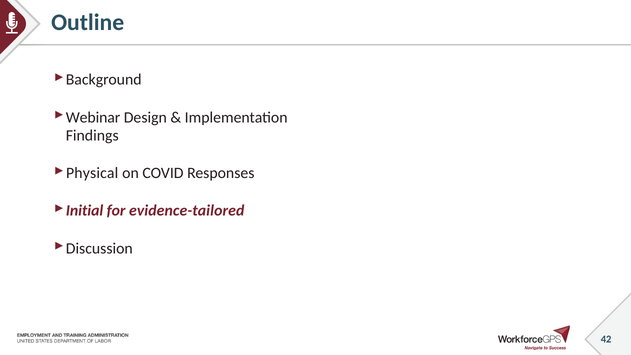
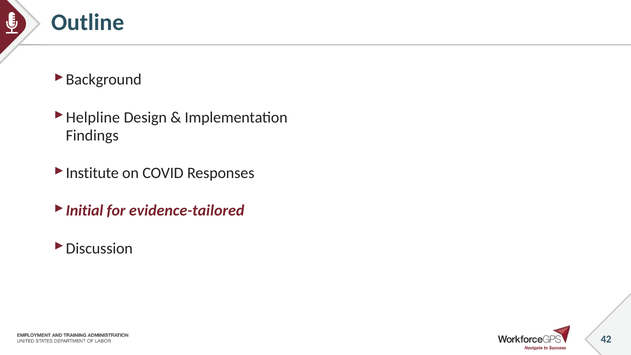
Webinar: Webinar -> Helpline
Physical: Physical -> Institute
